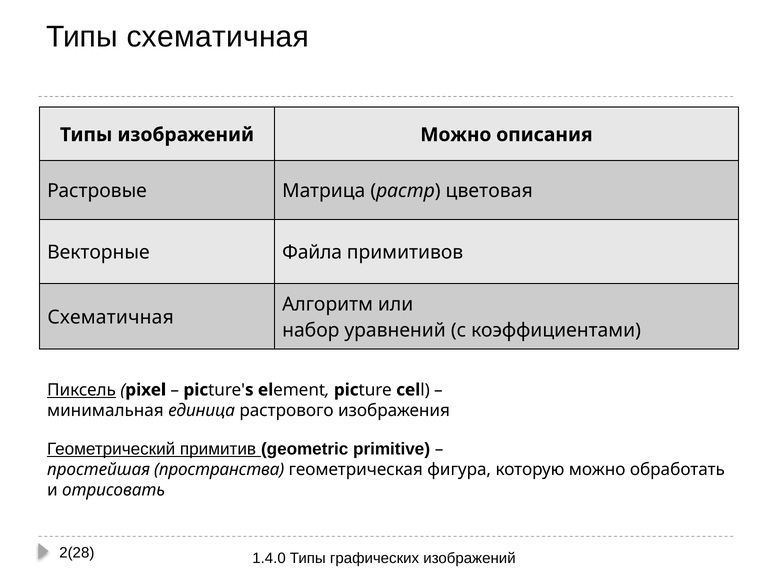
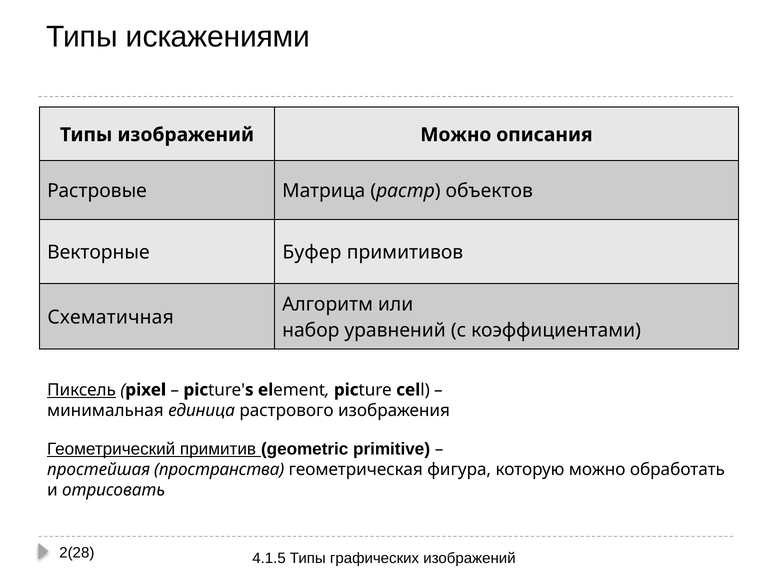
Типы схематичная: схематичная -> искажениями
цветовая: цветовая -> объектов
Файла: Файла -> Буфер
1.4.0: 1.4.0 -> 4.1.5
